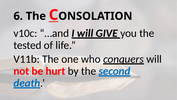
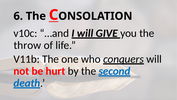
tested: tested -> throw
